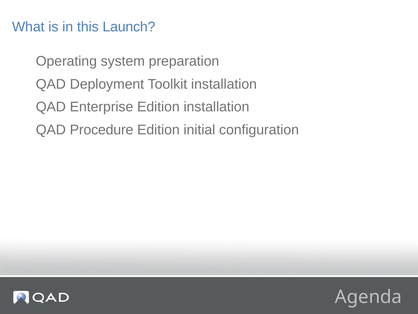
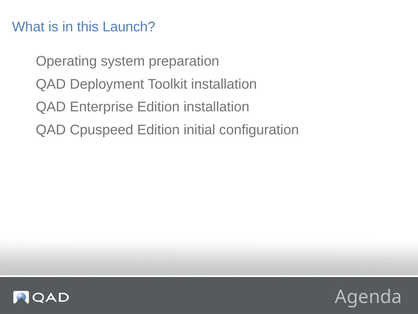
Procedure: Procedure -> Cpuspeed
